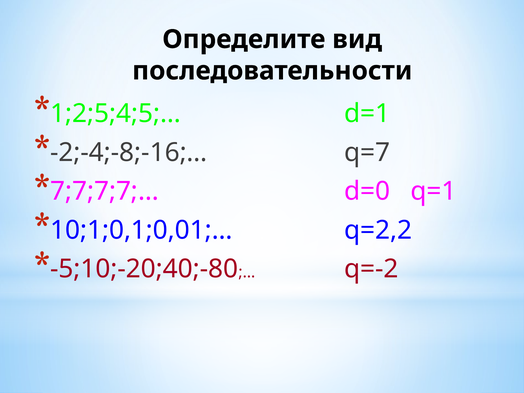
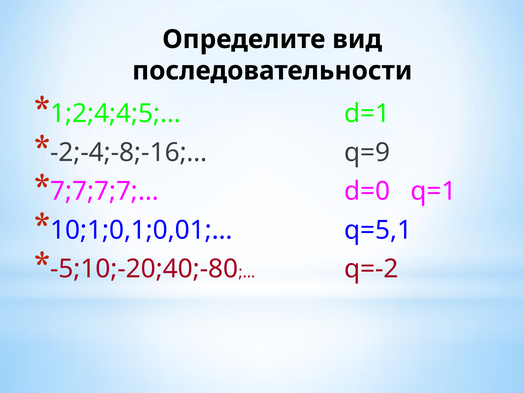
1;2;5;4;5;…: 1;2;5;4;5;… -> 1;2;4;4;5;…
q=7: q=7 -> q=9
q=2,2: q=2,2 -> q=5,1
